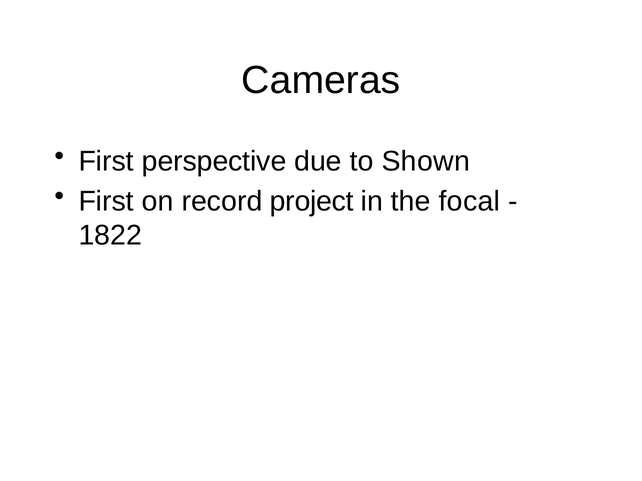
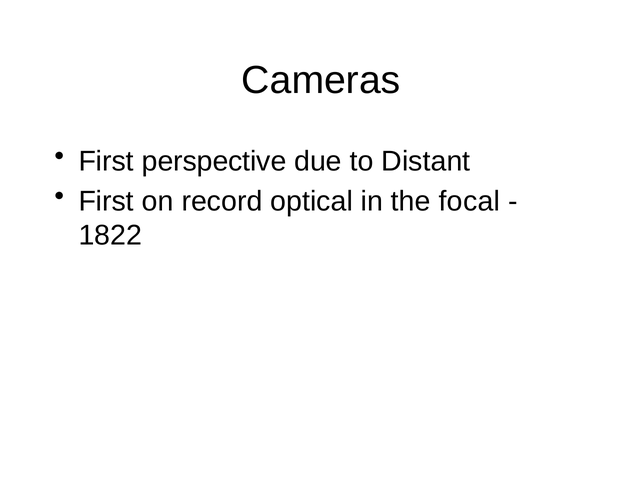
Shown: Shown -> Distant
project: project -> optical
